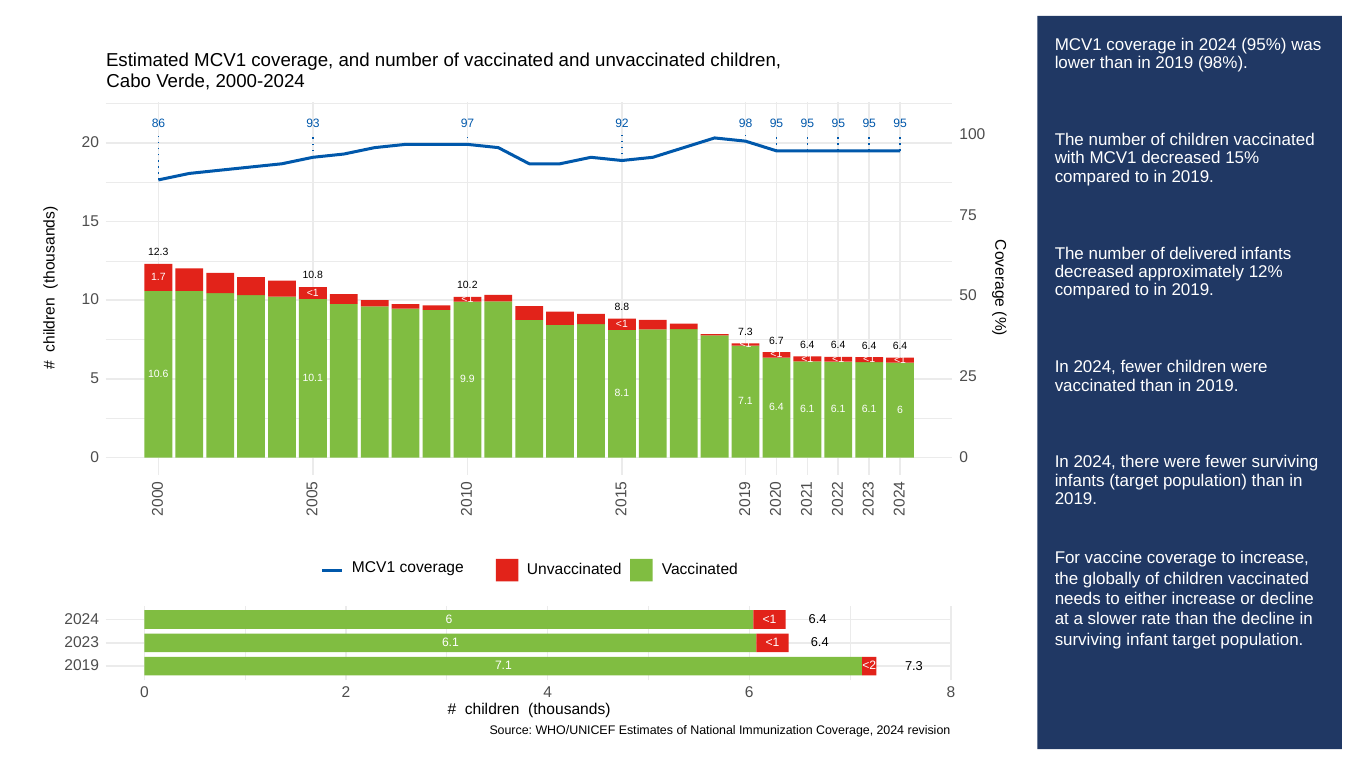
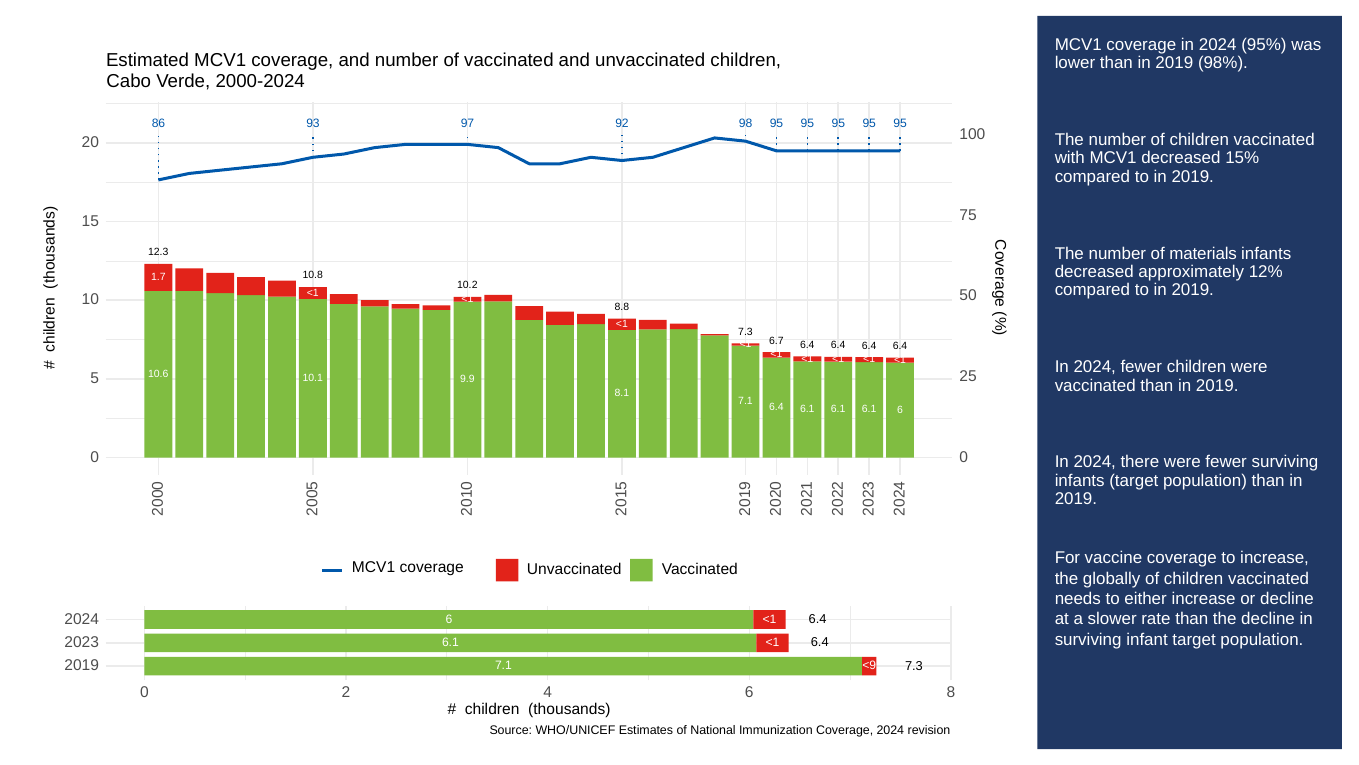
delivered: delivered -> materials
<2: <2 -> <9
